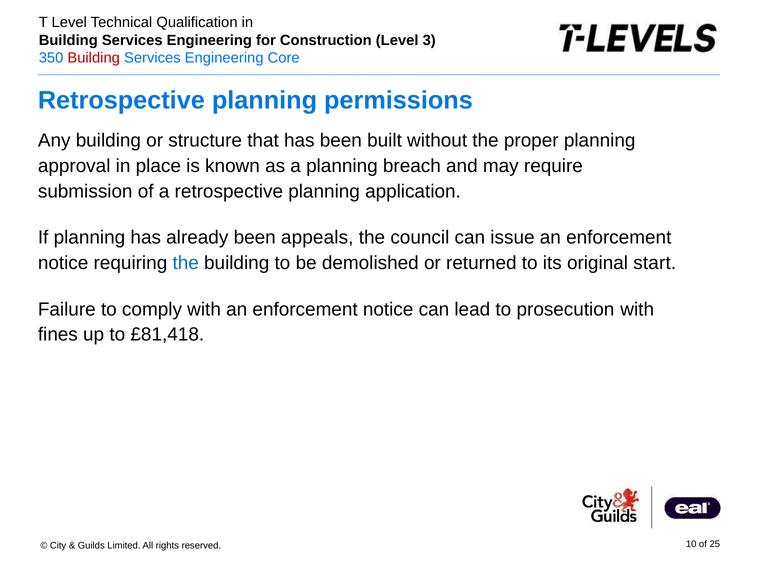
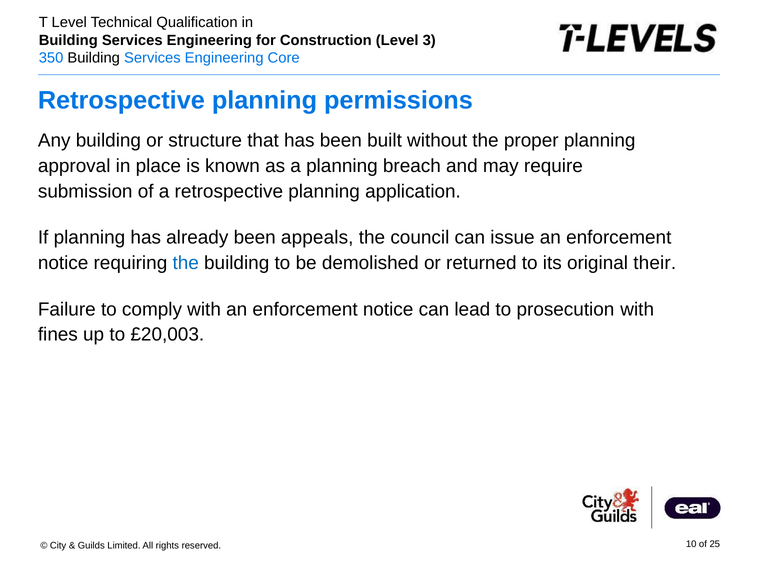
Building at (94, 58) colour: red -> black
start: start -> their
£81,418: £81,418 -> £20,003
